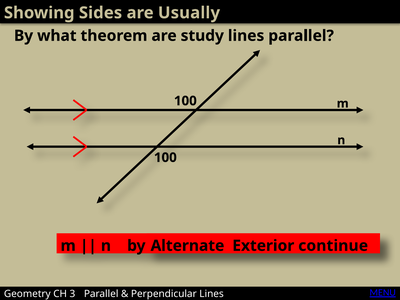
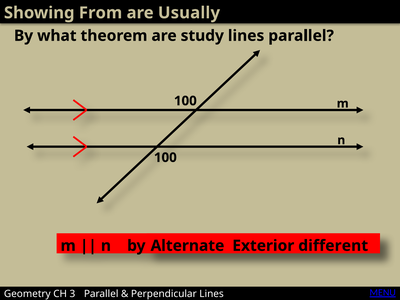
Sides: Sides -> From
continue: continue -> different
